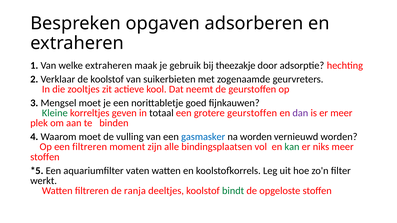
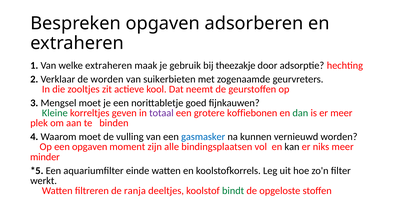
de koolstof: koolstof -> worden
totaal colour: black -> purple
grotere geurstoffen: geurstoffen -> koffiebonen
dan colour: purple -> green
na worden: worden -> kunnen
een filtreren: filtreren -> opgaven
kan colour: green -> black
stoffen at (45, 157): stoffen -> minder
vaten: vaten -> einde
